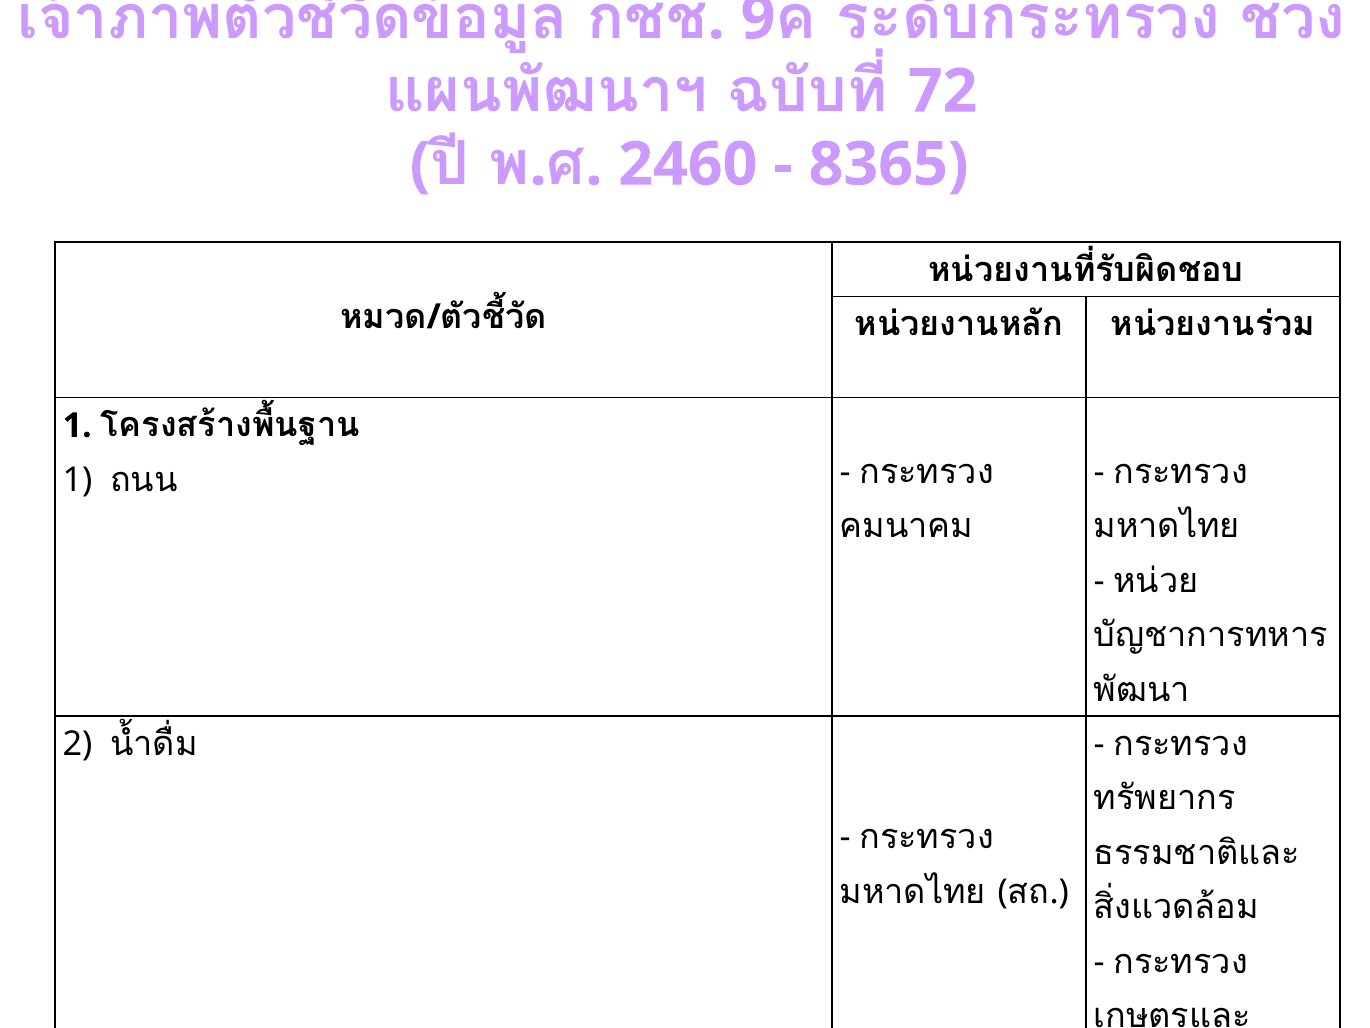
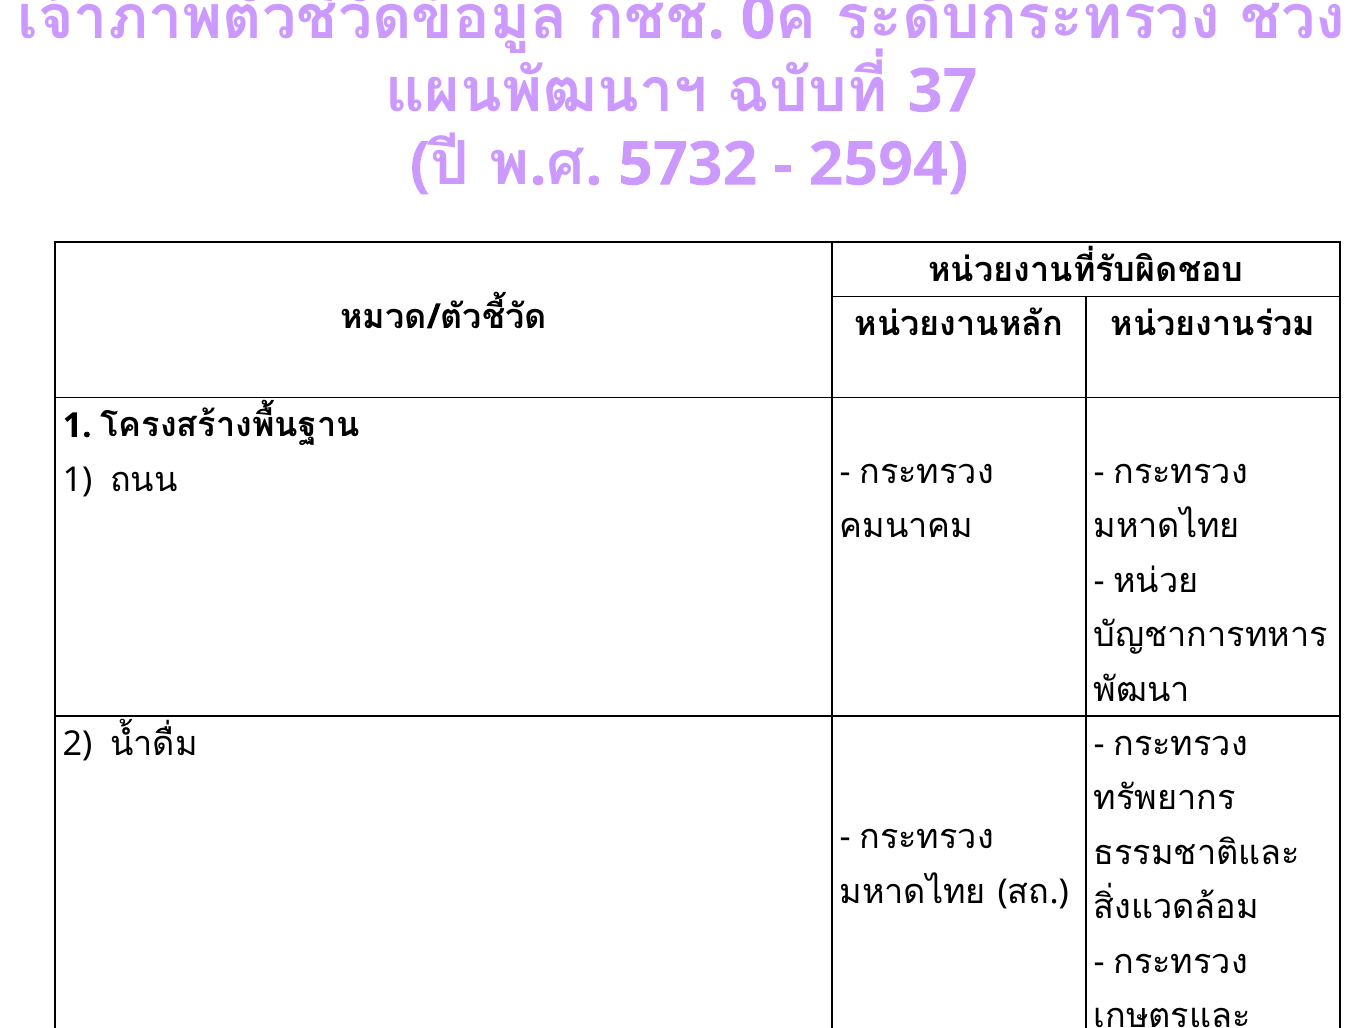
9: 9 -> 0
72: 72 -> 37
2460: 2460 -> 5732
8365: 8365 -> 2594
